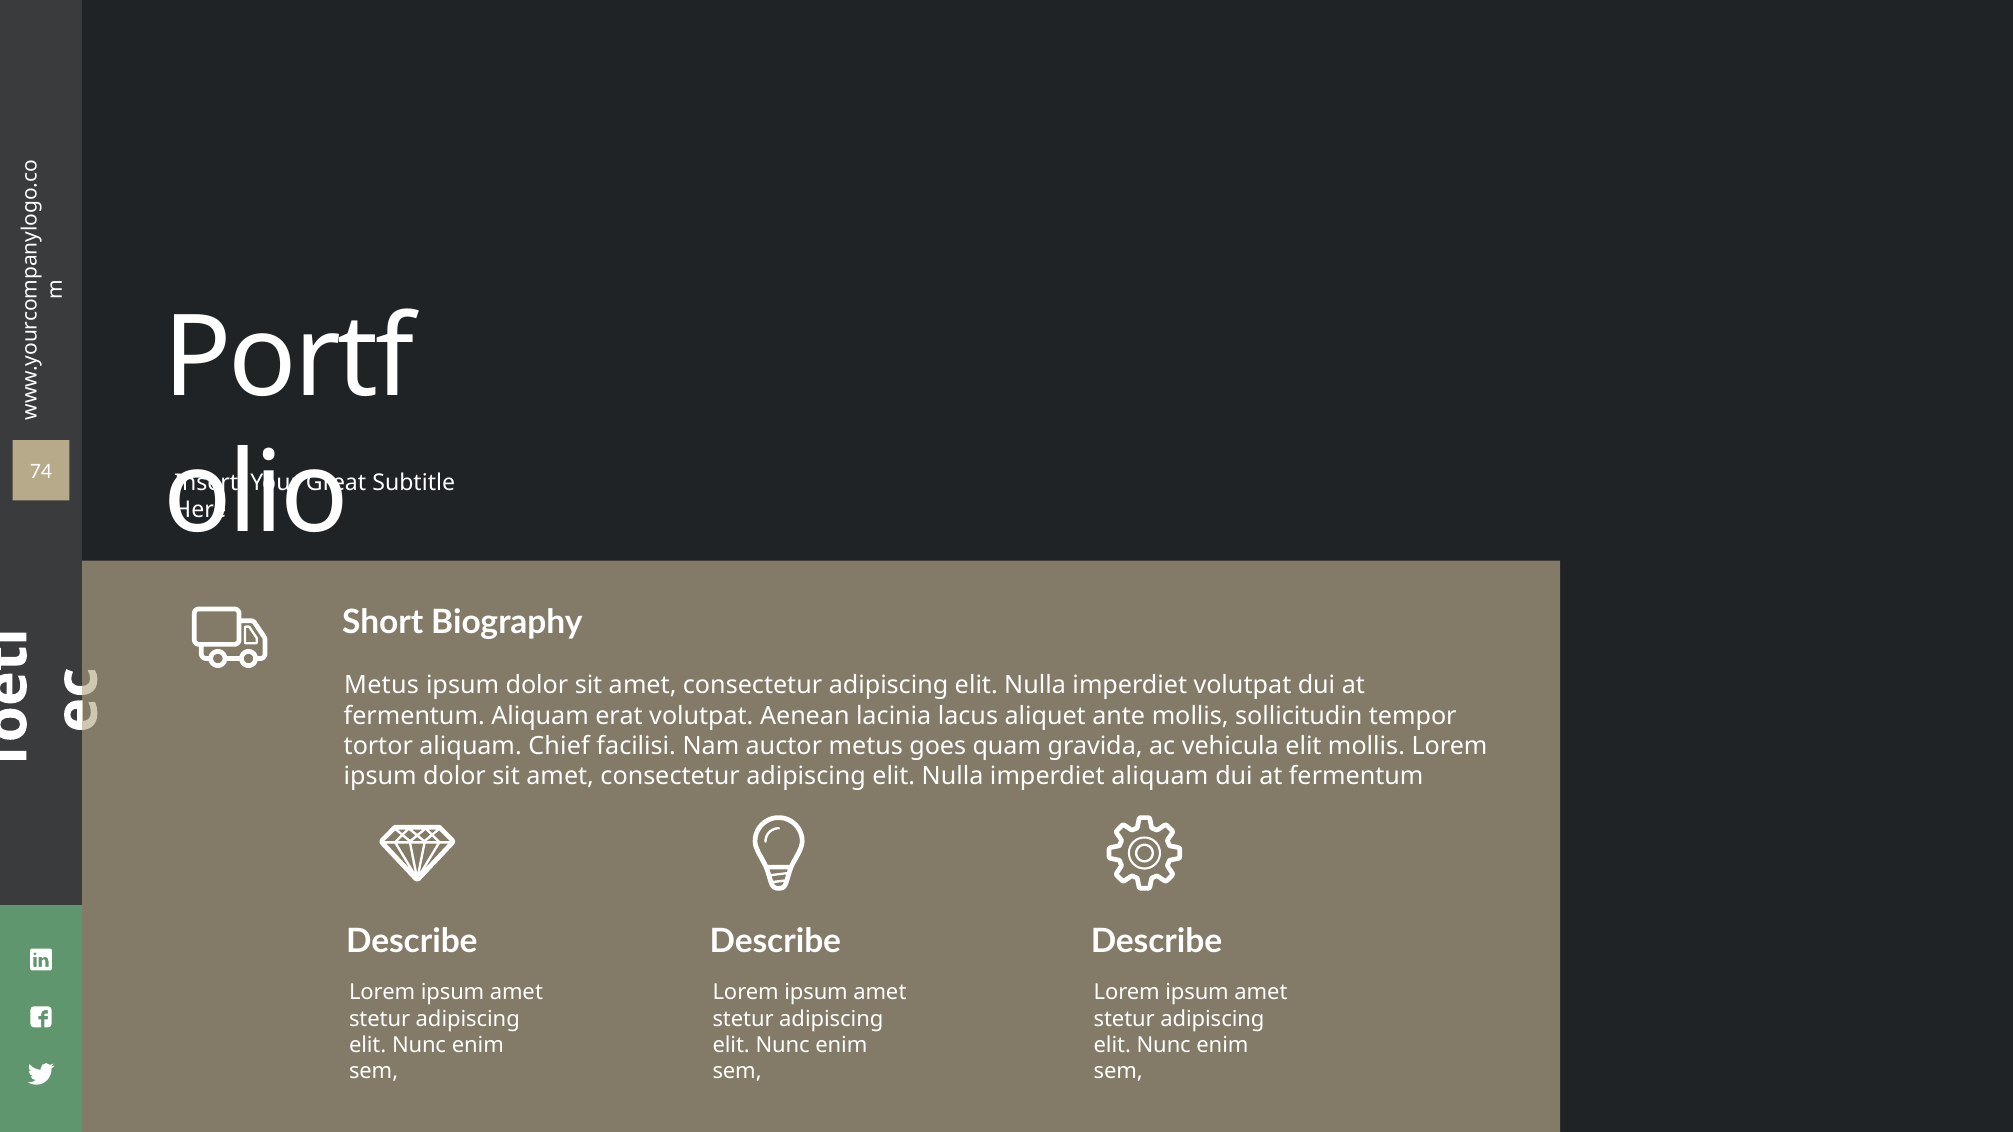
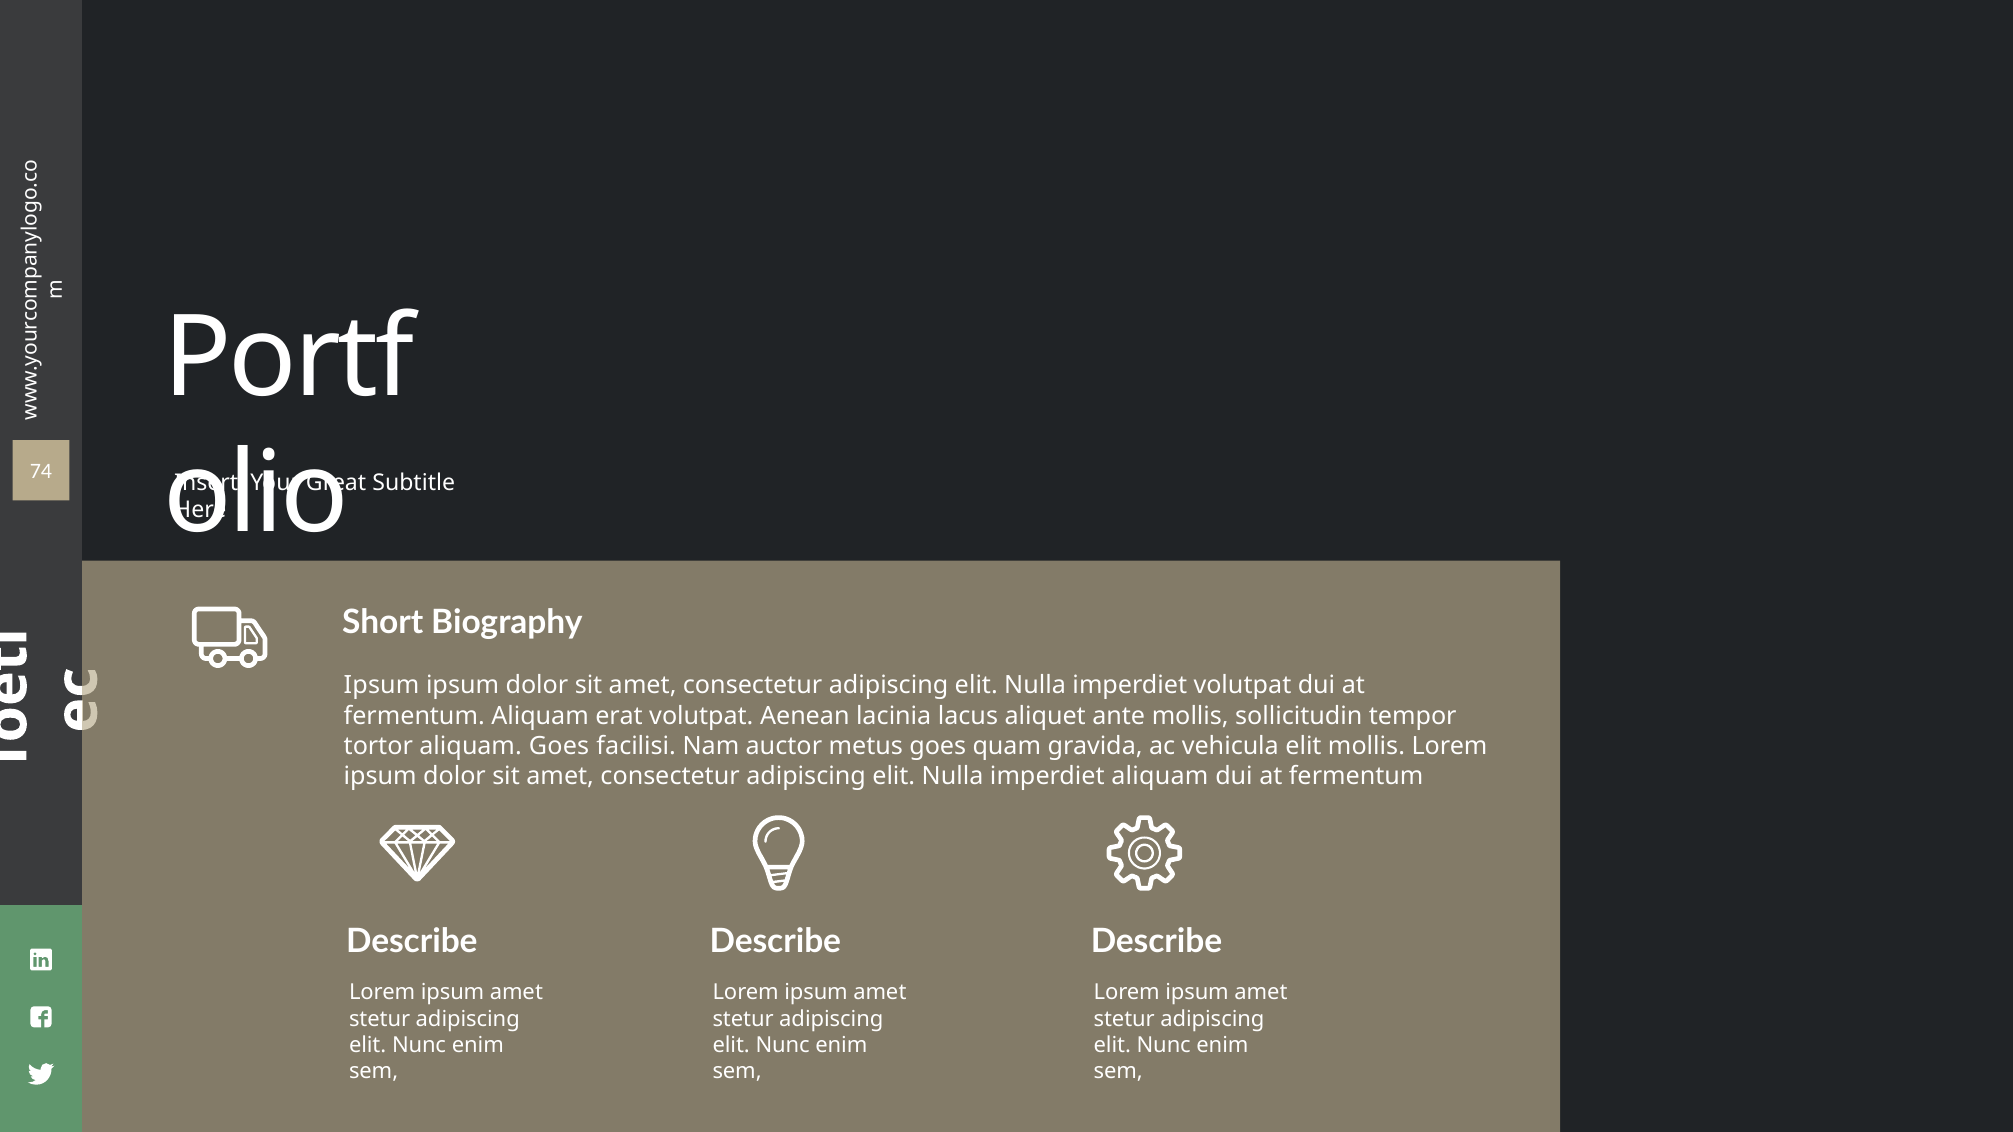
Metus at (382, 686): Metus -> Ipsum
aliquam Chief: Chief -> Goes
